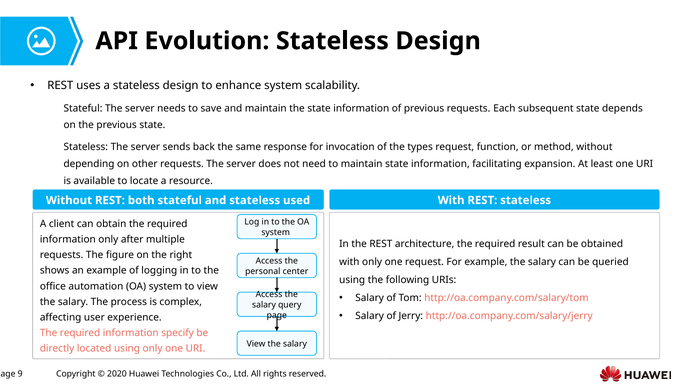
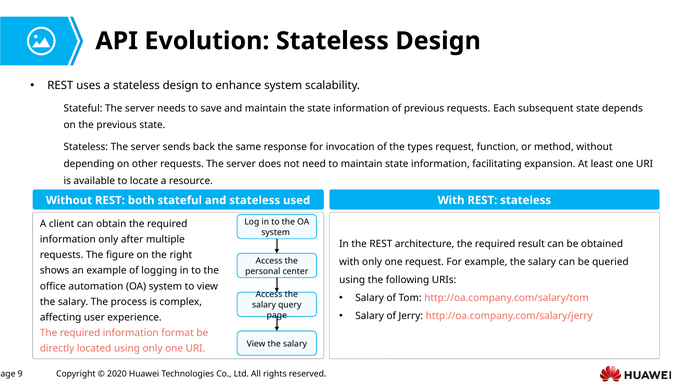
specify: specify -> format
